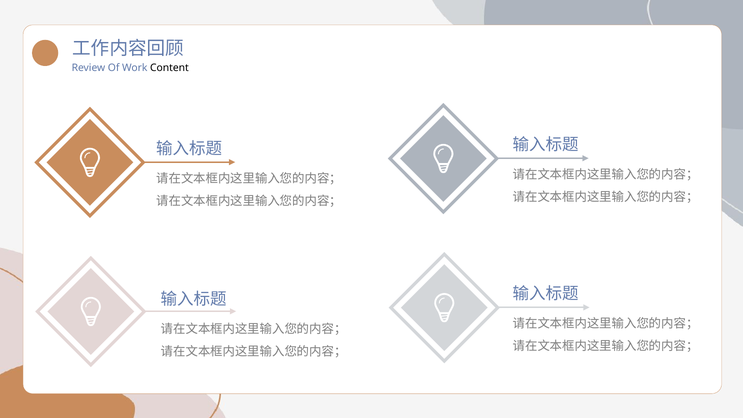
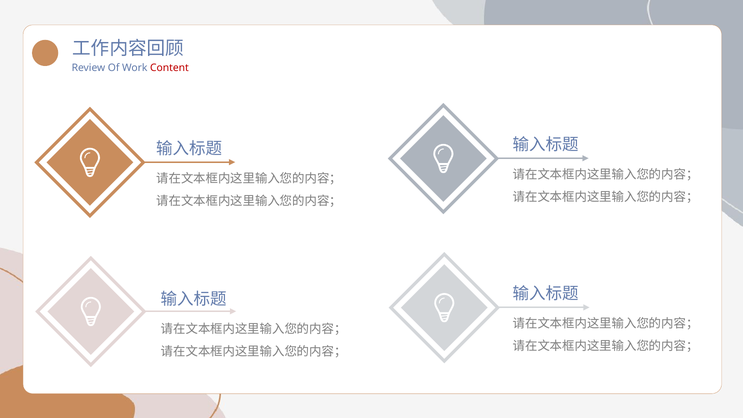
Content colour: black -> red
